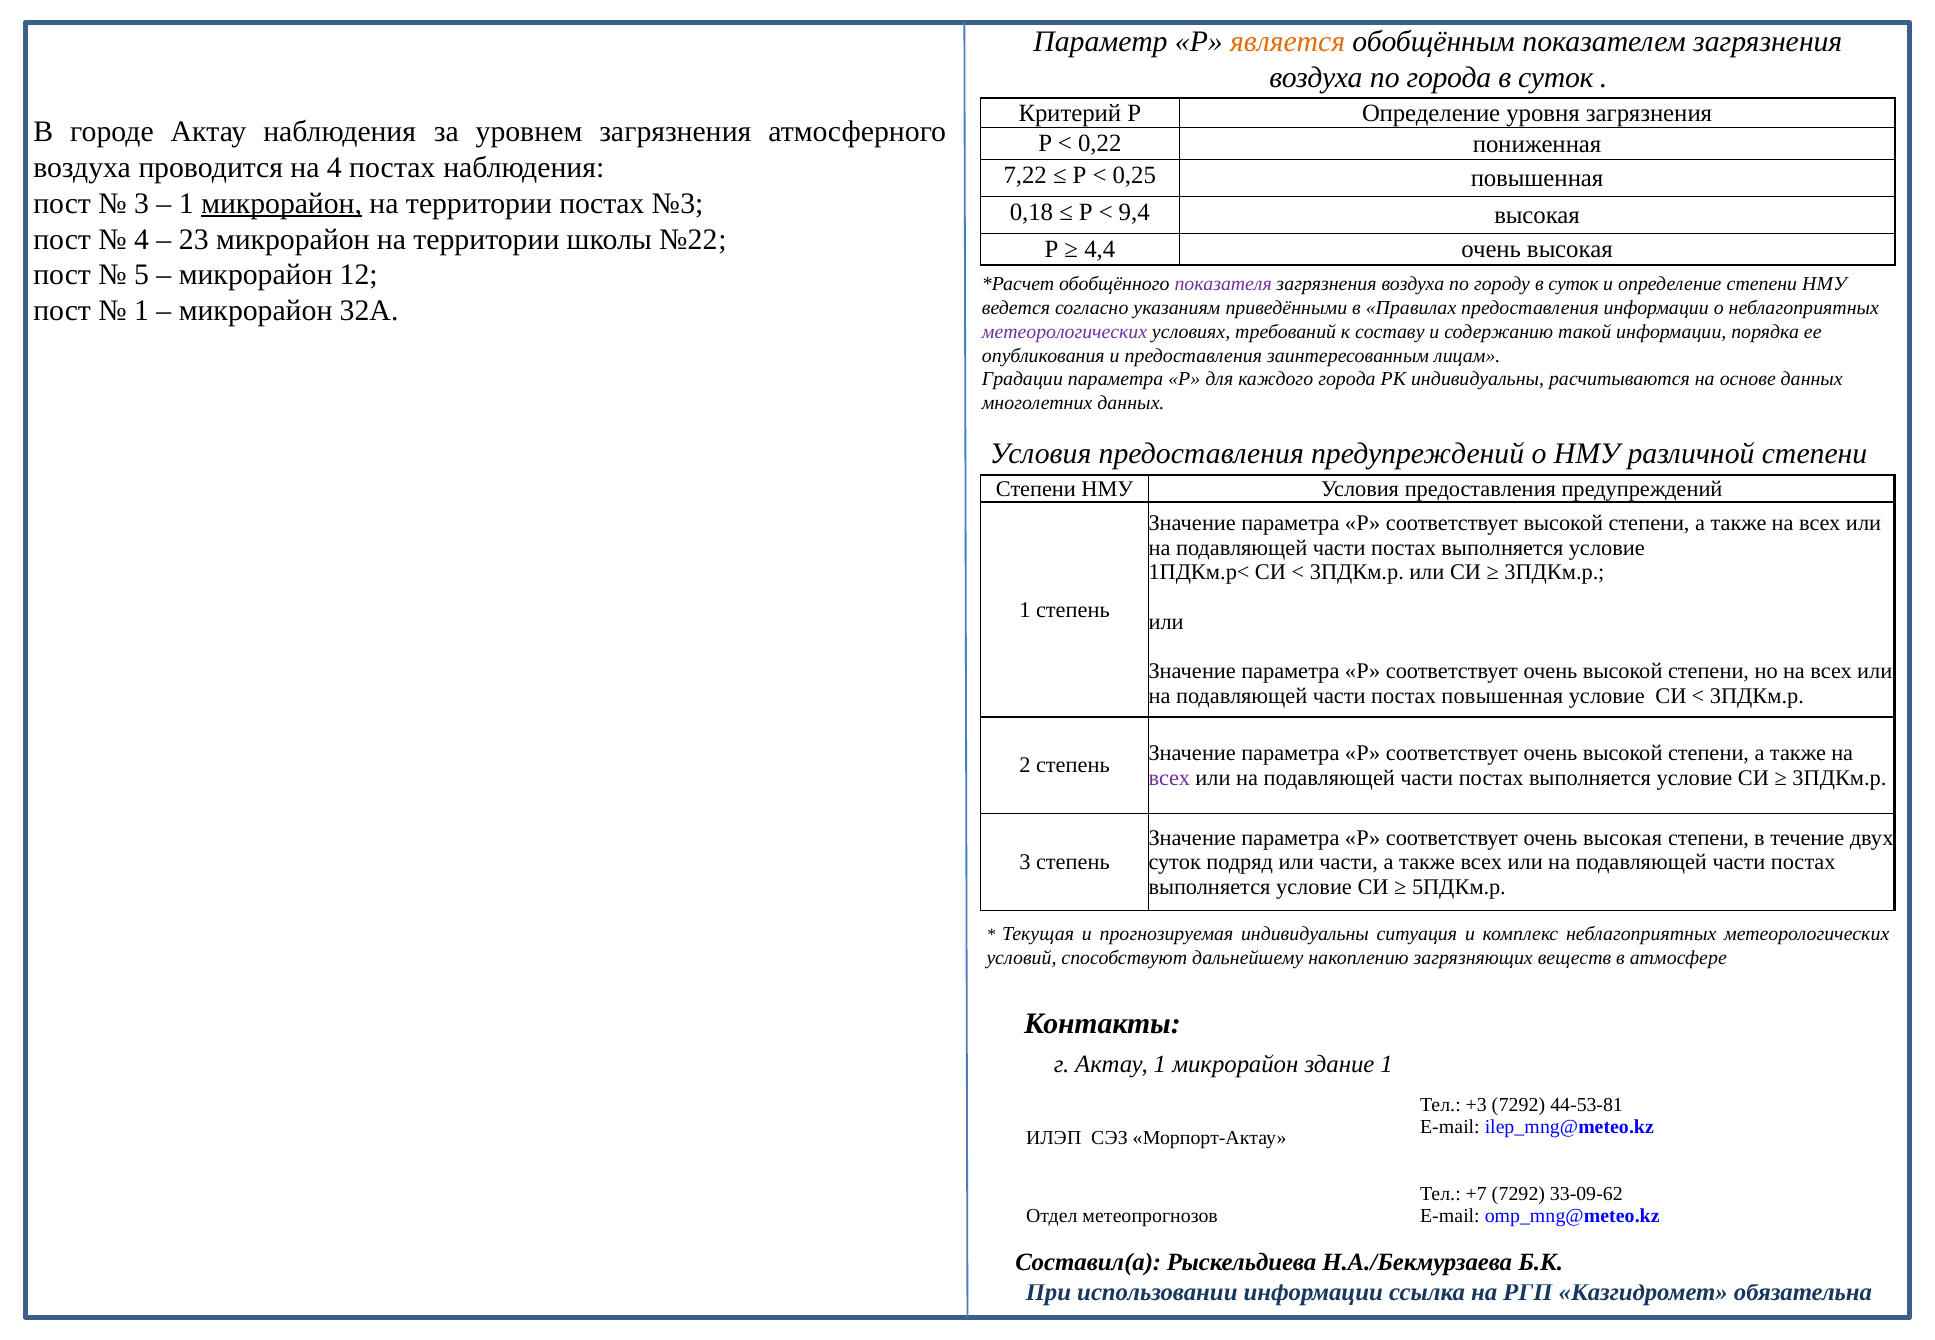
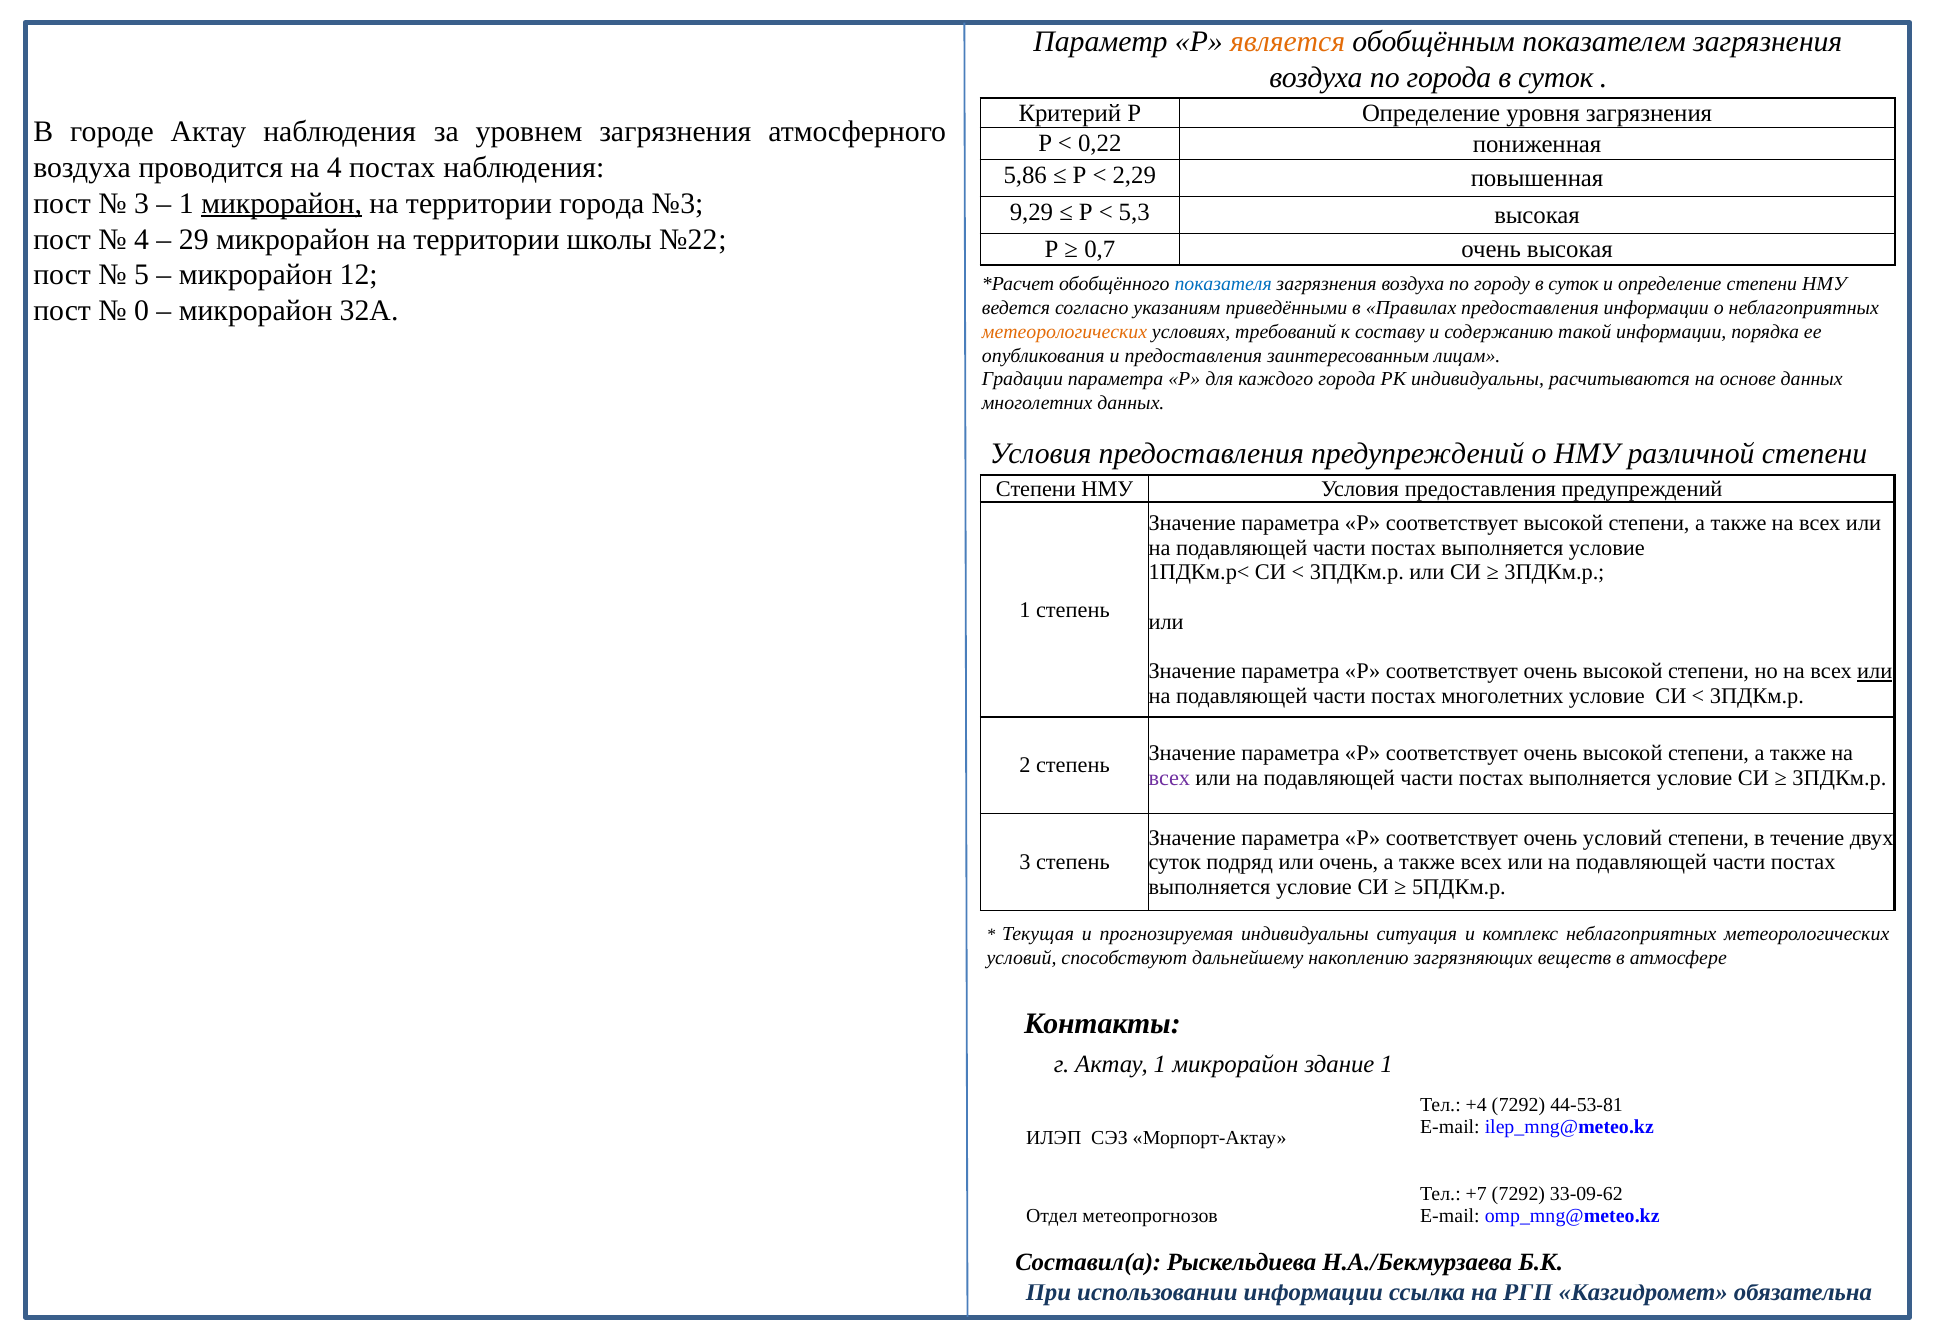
7,22: 7,22 -> 5,86
0,25: 0,25 -> 2,29
территории постах: постах -> города
0,18: 0,18 -> 9,29
9,4: 9,4 -> 5,3
23: 23 -> 29
4,4: 4,4 -> 0,7
показателя colour: purple -> blue
1 at (142, 311): 1 -> 0
метеорологических at (1065, 332) colour: purple -> orange
или at (1875, 671) underline: none -> present
постах повышенная: повышенная -> многолетних
соответствует очень высокая: высокая -> условий
или части: части -> очень
+3: +3 -> +4
